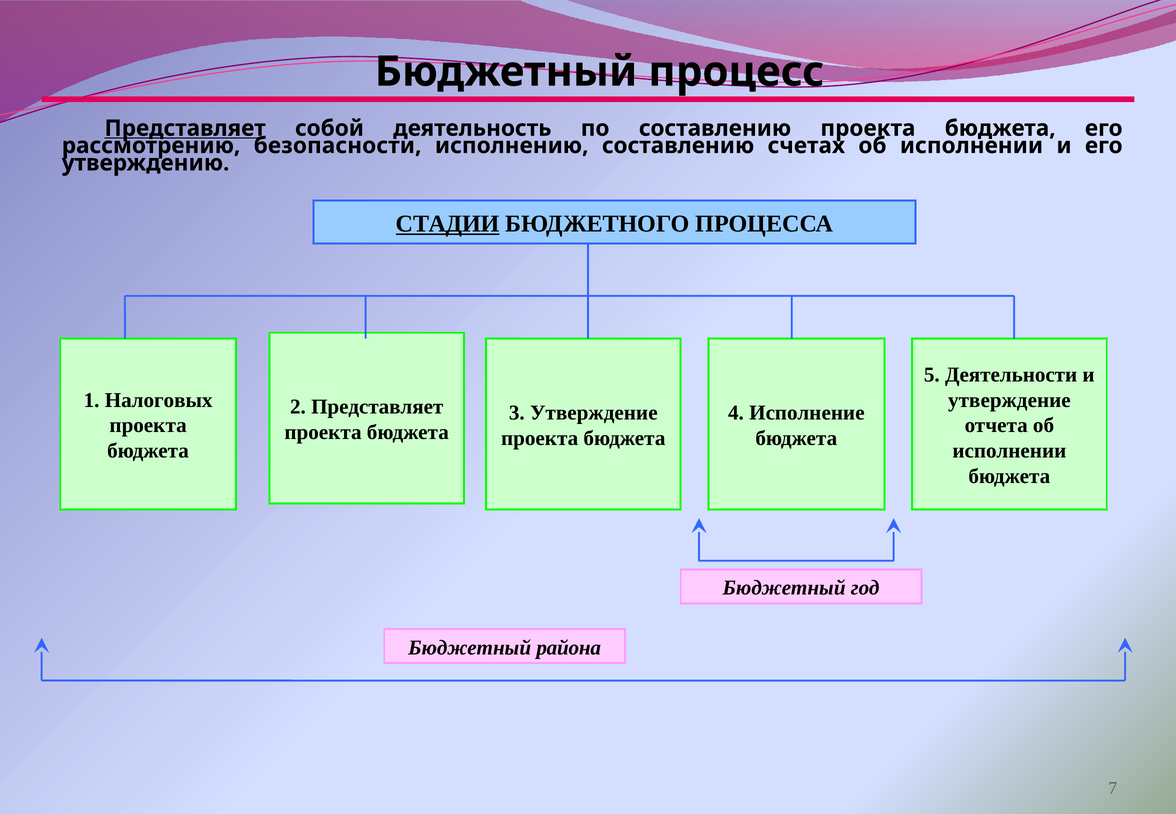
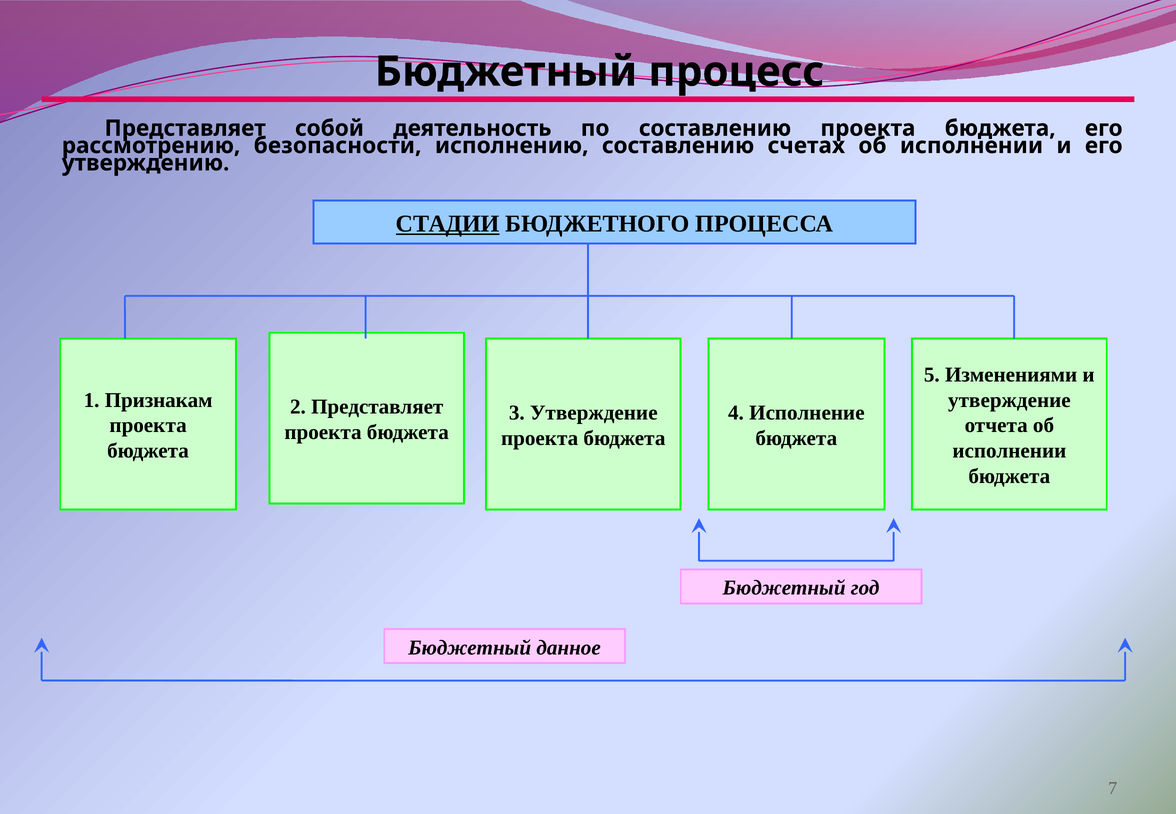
Представляет at (185, 128) underline: present -> none
Деятельности: Деятельности -> Изменениями
Налоговых: Налоговых -> Признакам
района: района -> данное
